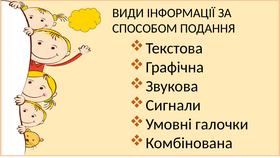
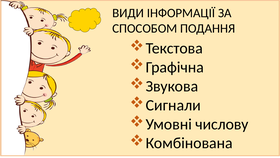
галочки: галочки -> числову
